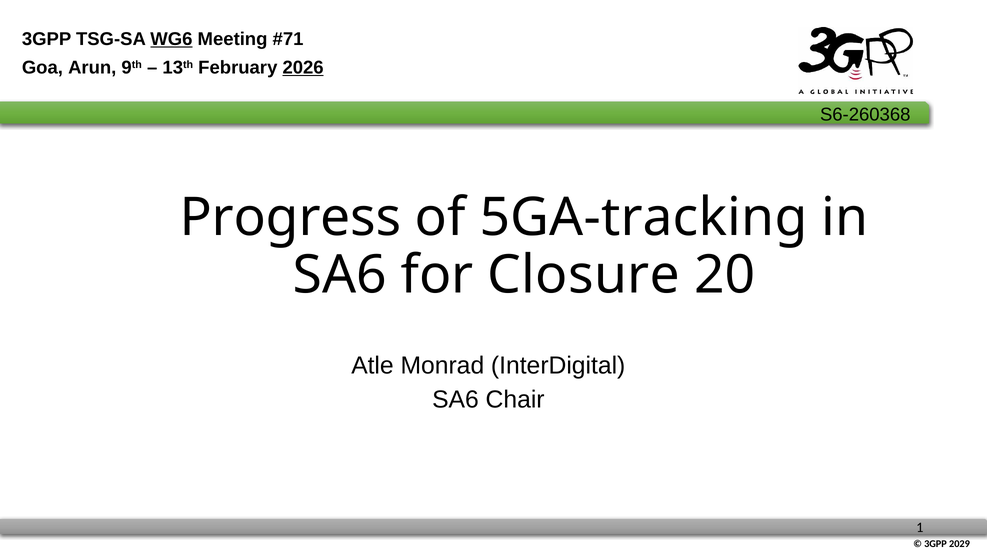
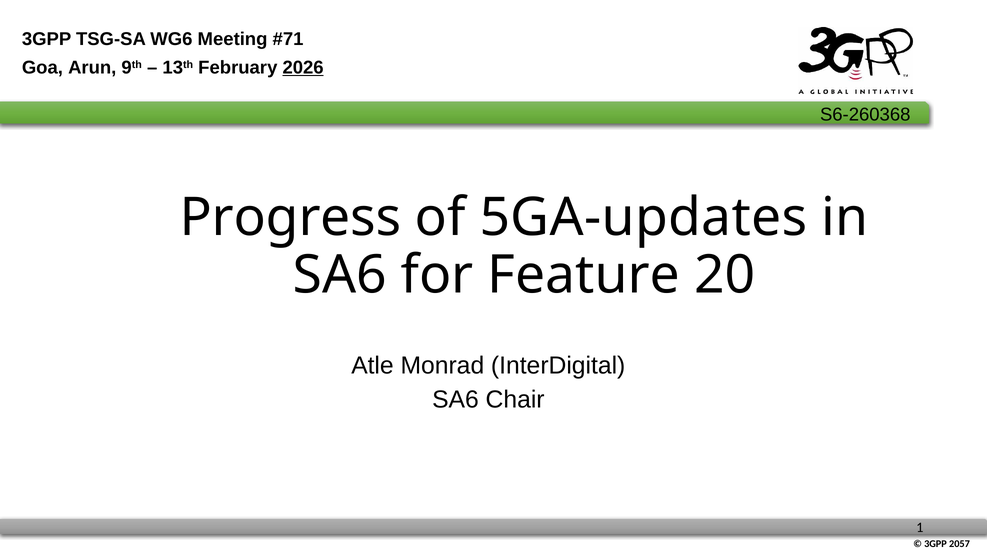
WG6 underline: present -> none
5GA-tracking: 5GA-tracking -> 5GA-updates
Closure: Closure -> Feature
2029: 2029 -> 2057
